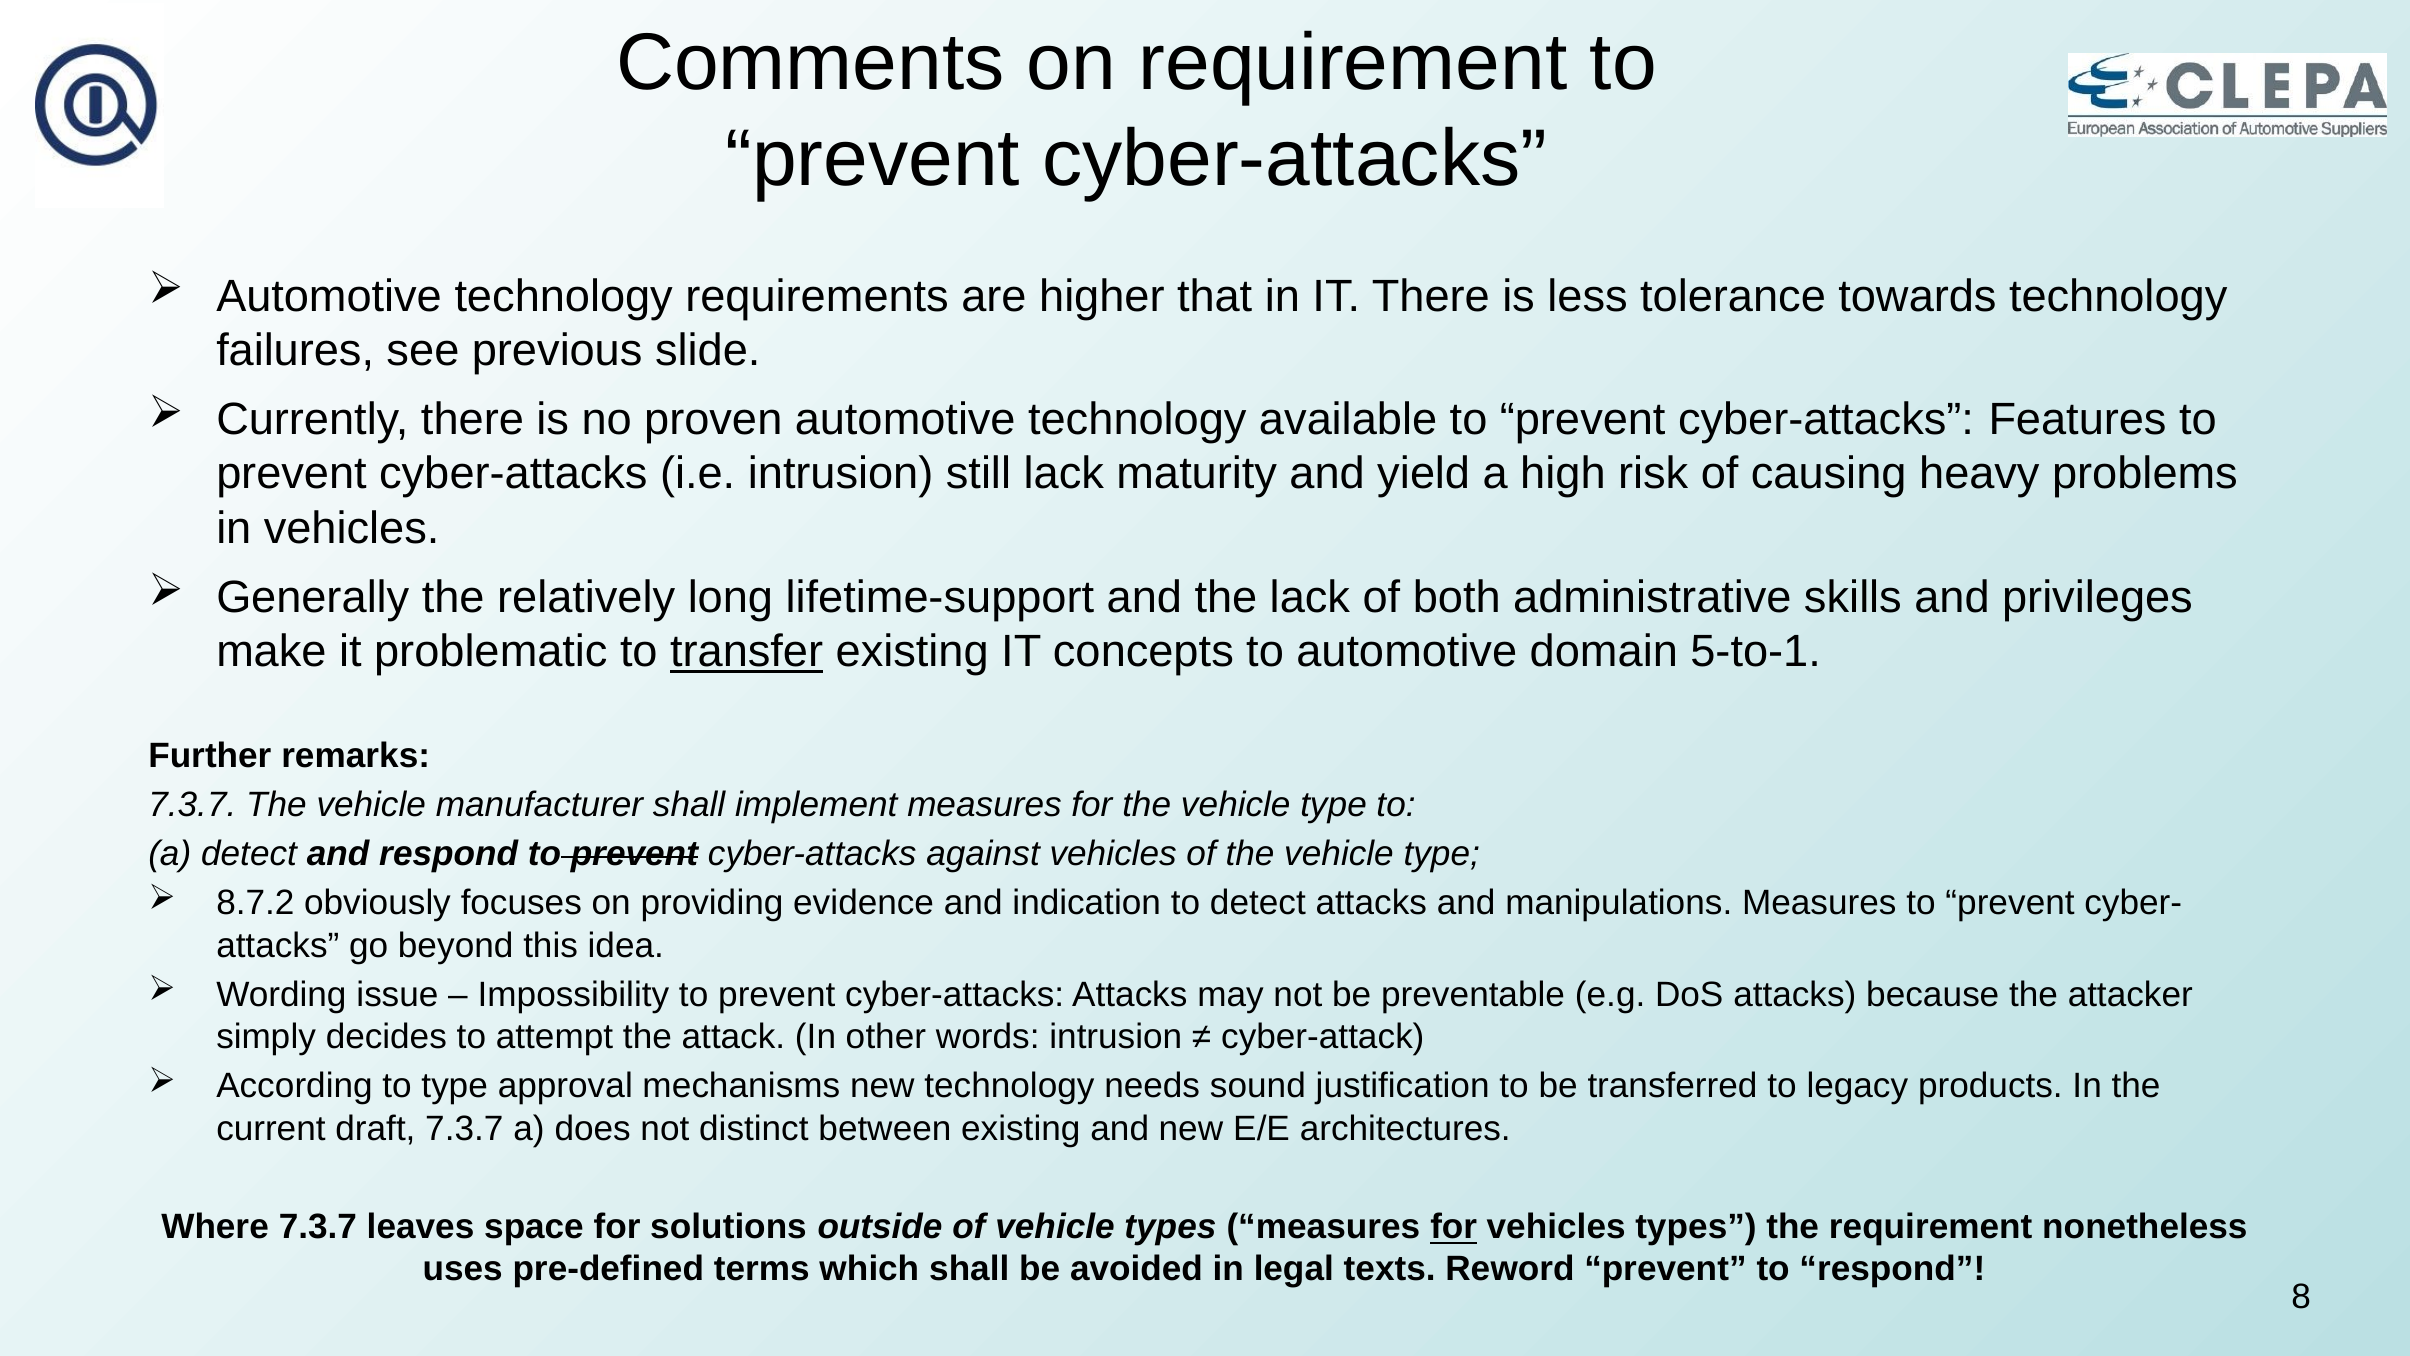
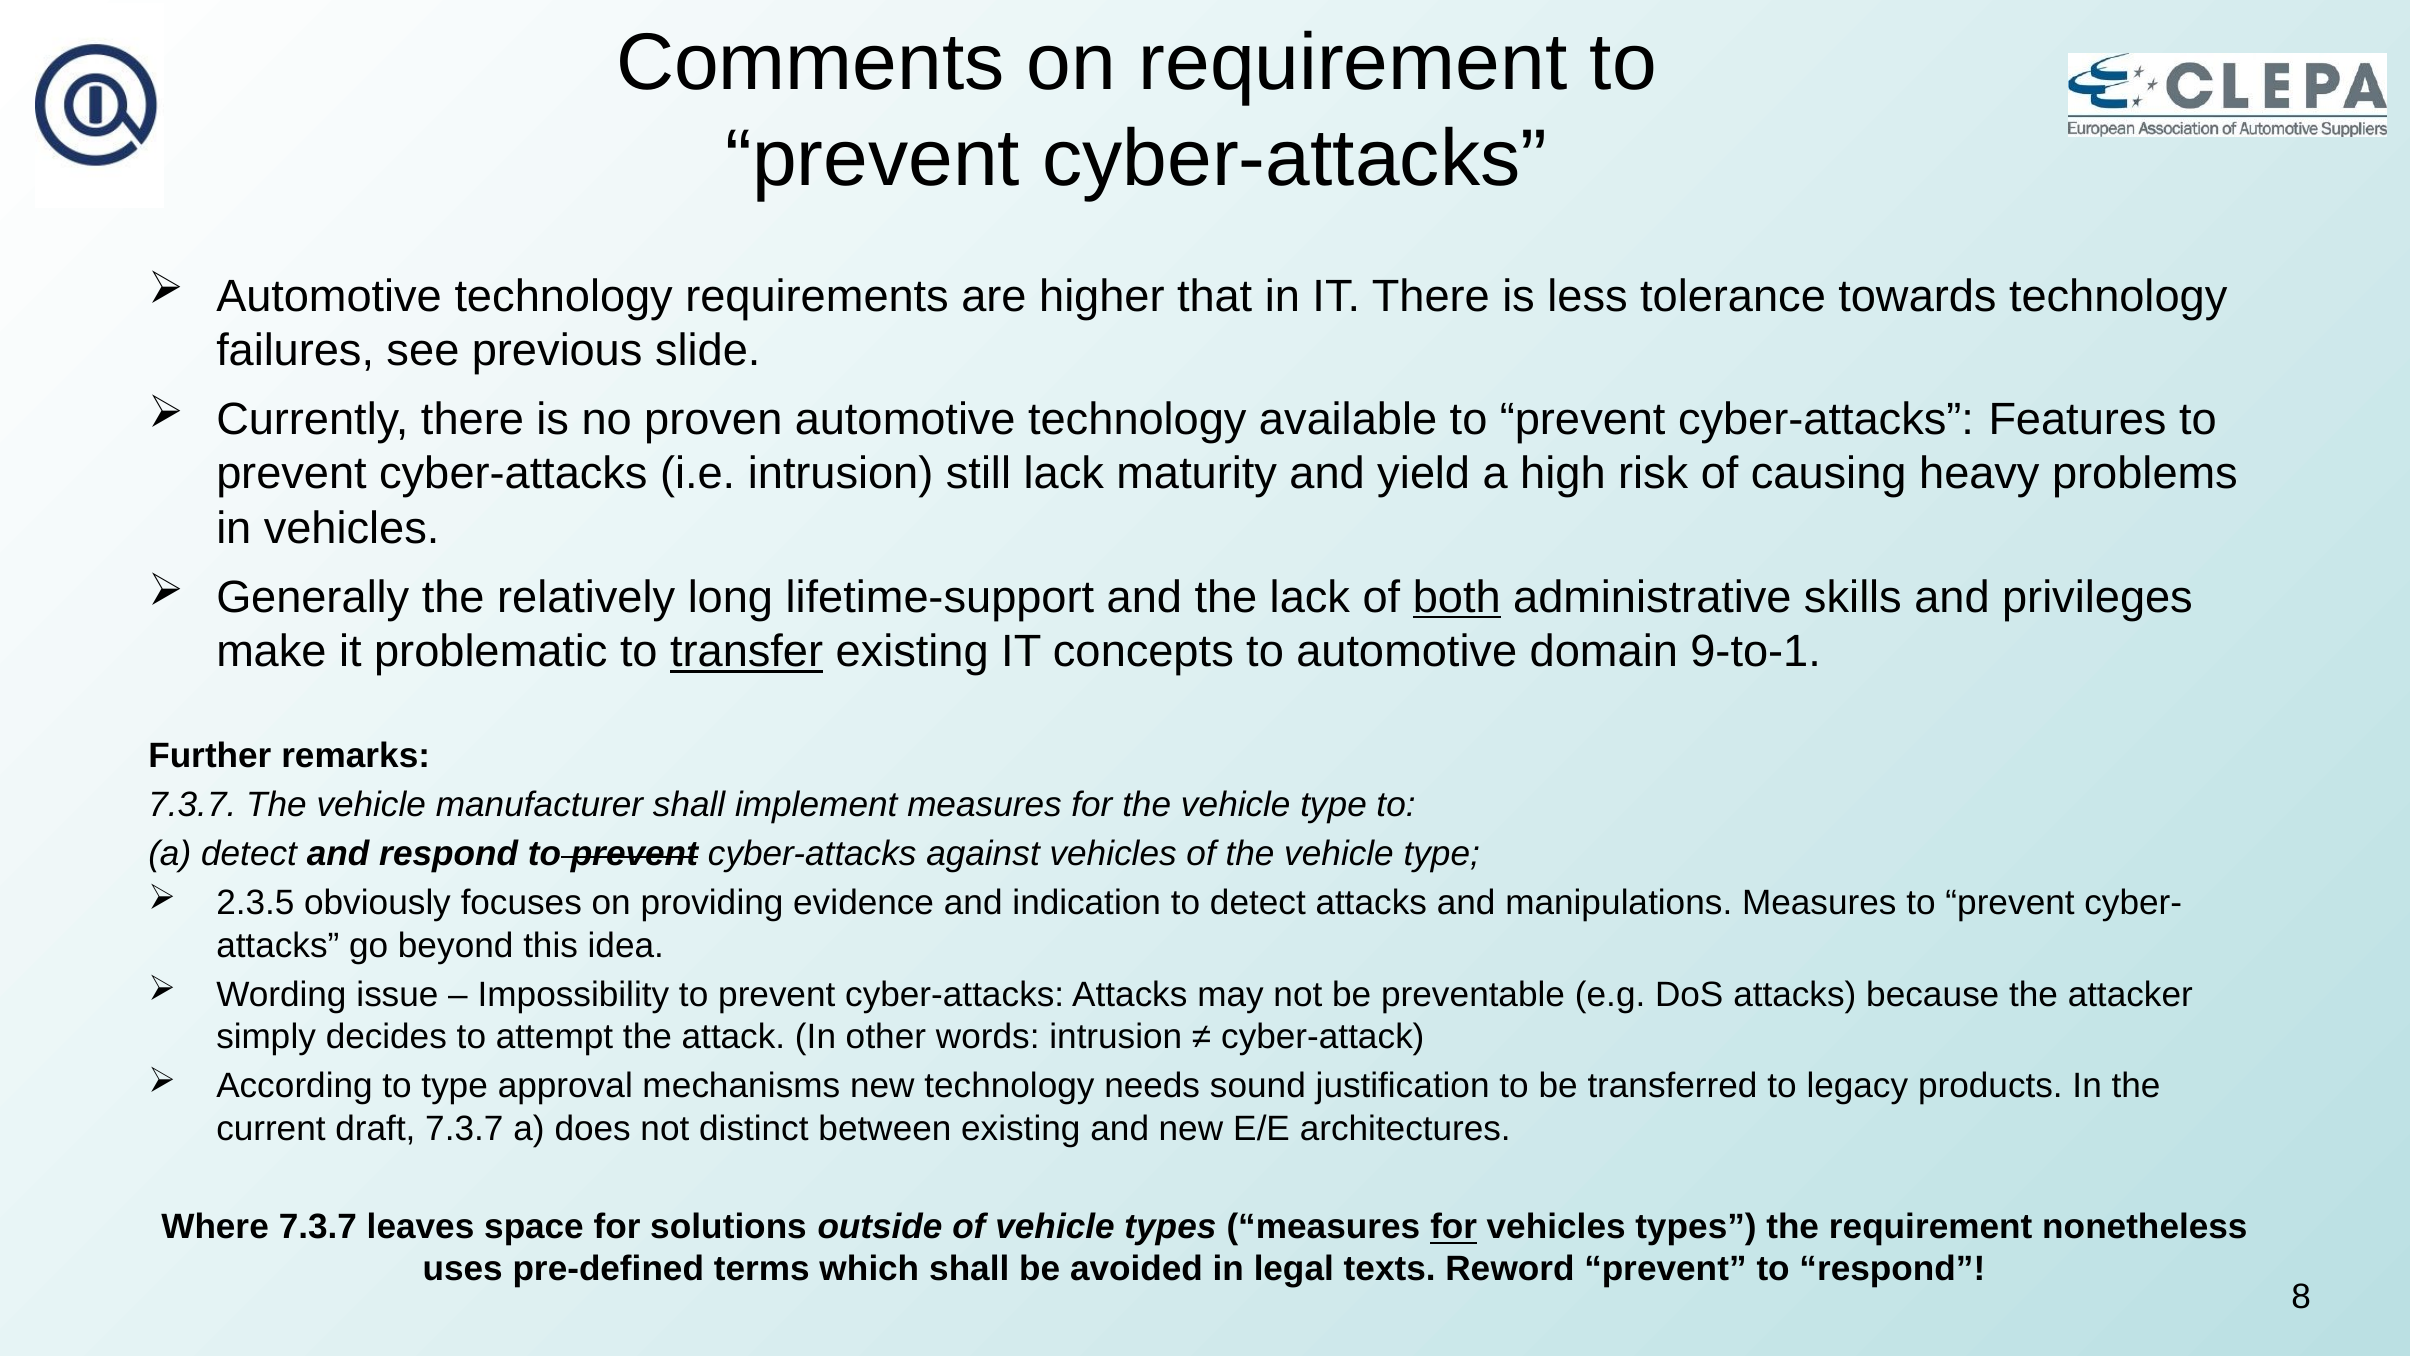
both underline: none -> present
5-to-1: 5-to-1 -> 9-to-1
8.7.2: 8.7.2 -> 2.3.5
